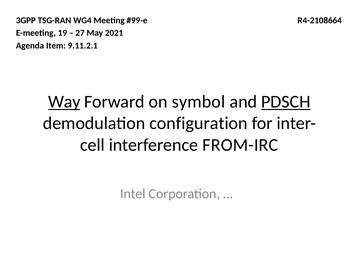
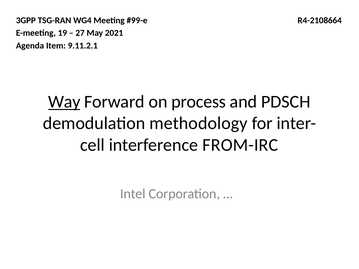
symbol: symbol -> process
PDSCH underline: present -> none
configuration: configuration -> methodology
